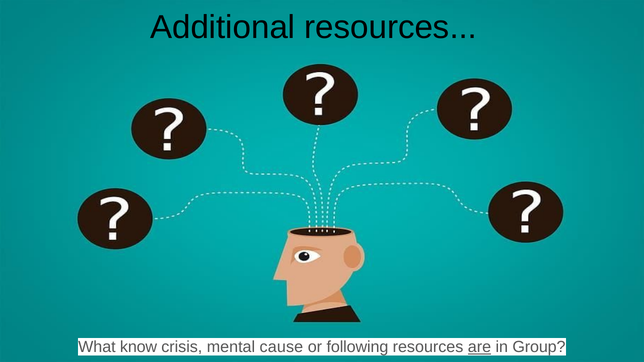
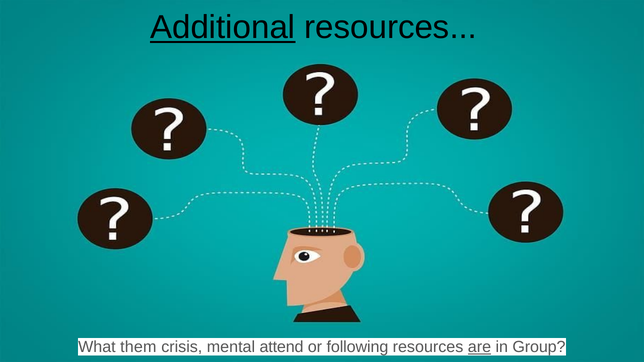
Additional underline: none -> present
know: know -> them
cause: cause -> attend
